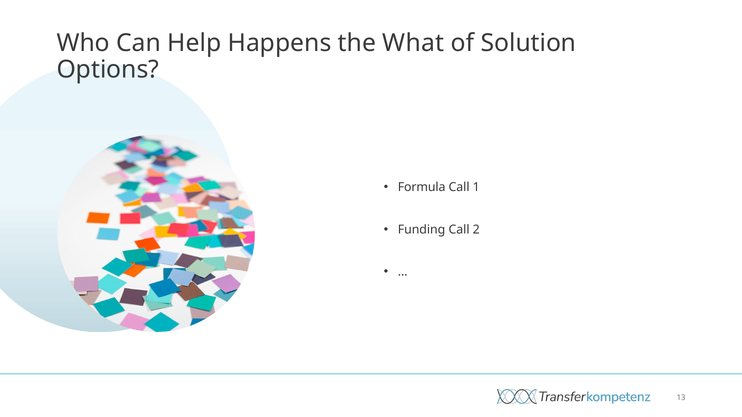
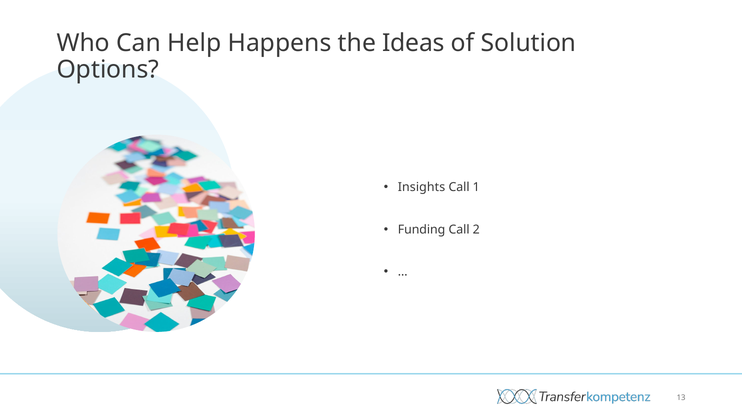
What: What -> Ideas
Formula: Formula -> Insights
